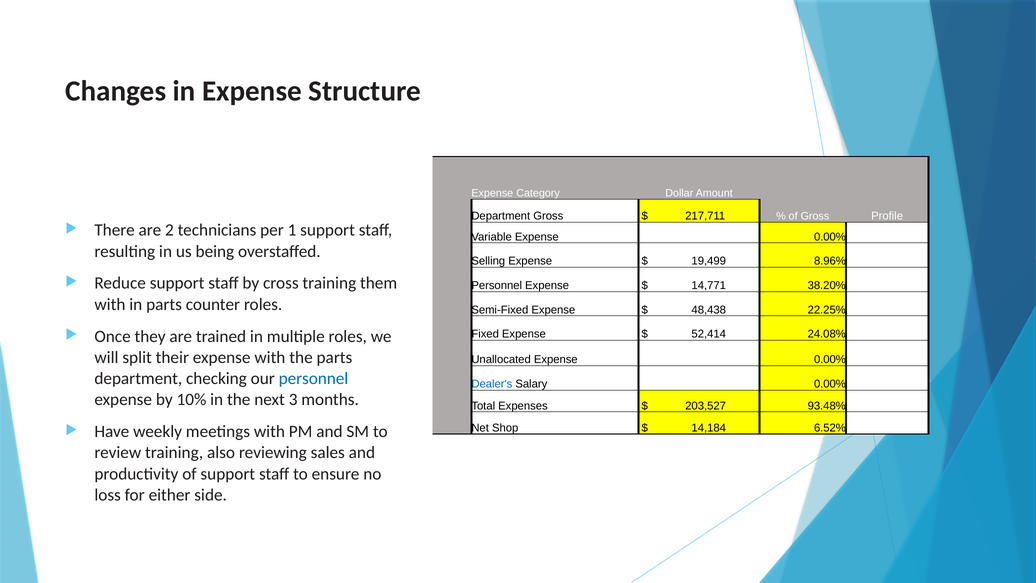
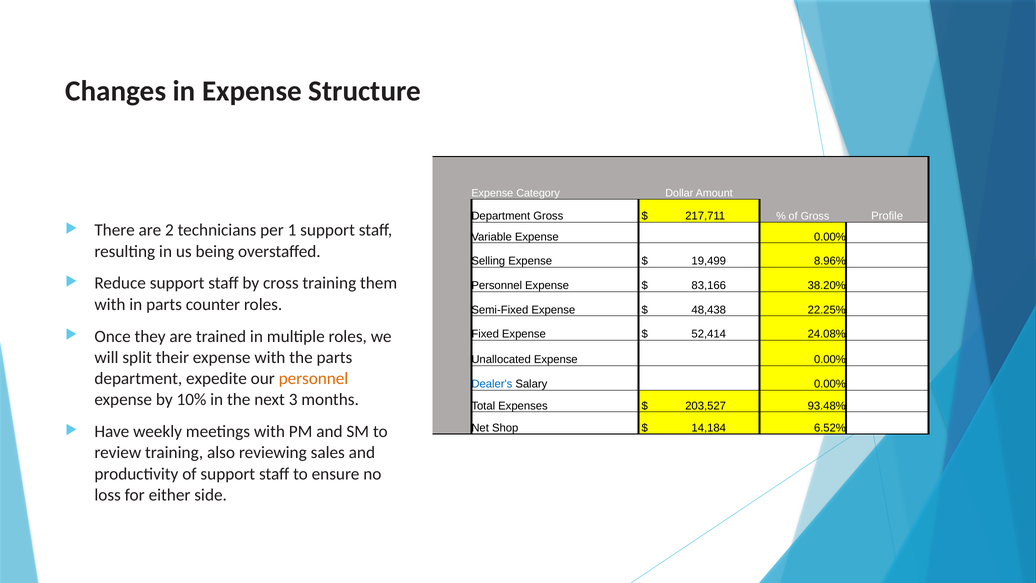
14,771: 14,771 -> 83,166
checking: checking -> expedite
personnel at (313, 378) colour: blue -> orange
